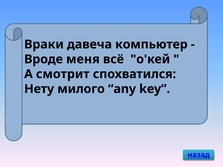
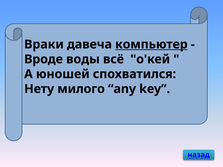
компьютер underline: none -> present
меня: меня -> воды
смотрит: смотрит -> юношей
